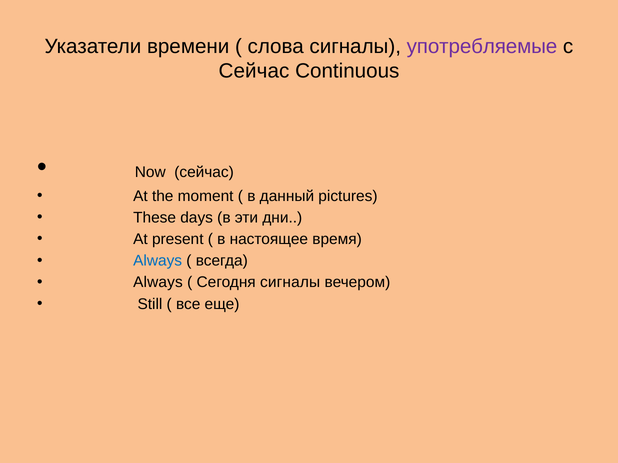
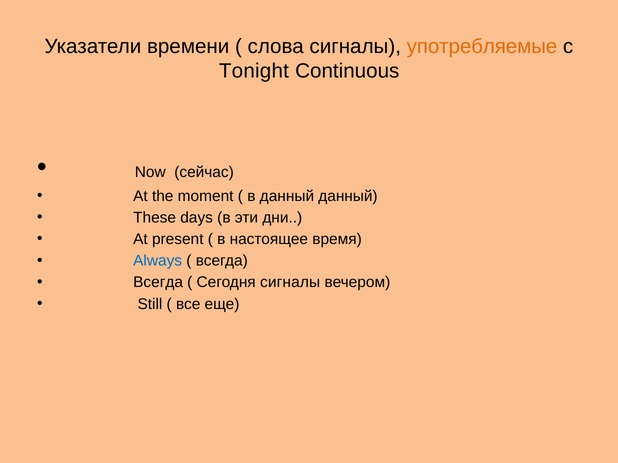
употребляемые colour: purple -> orange
Сейчас at (254, 71): Сейчас -> Tonight
данный pictures: pictures -> данный
Always at (158, 283): Always -> Всегда
